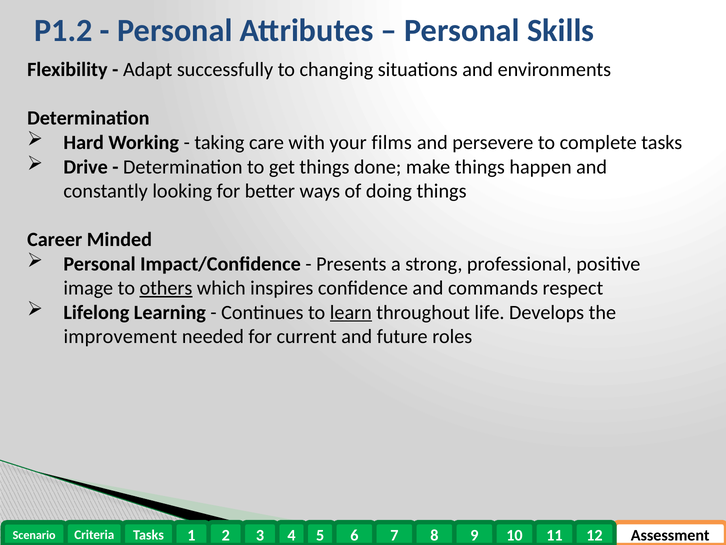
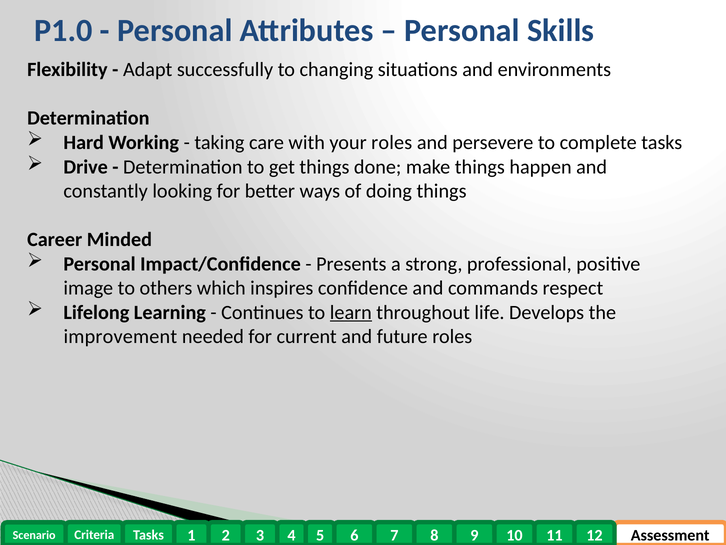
P1.2: P1.2 -> P1.0
your films: films -> roles
others underline: present -> none
